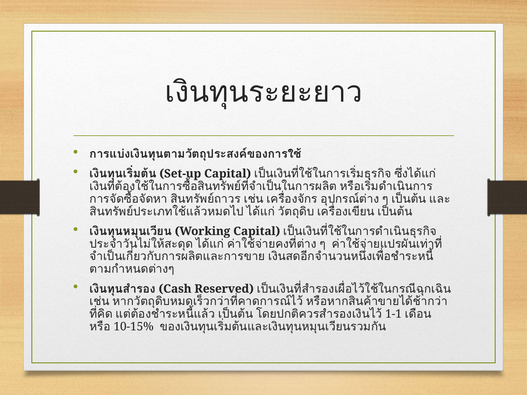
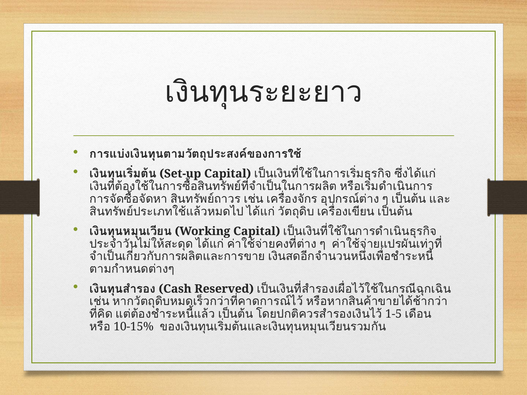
1-1: 1-1 -> 1-5
